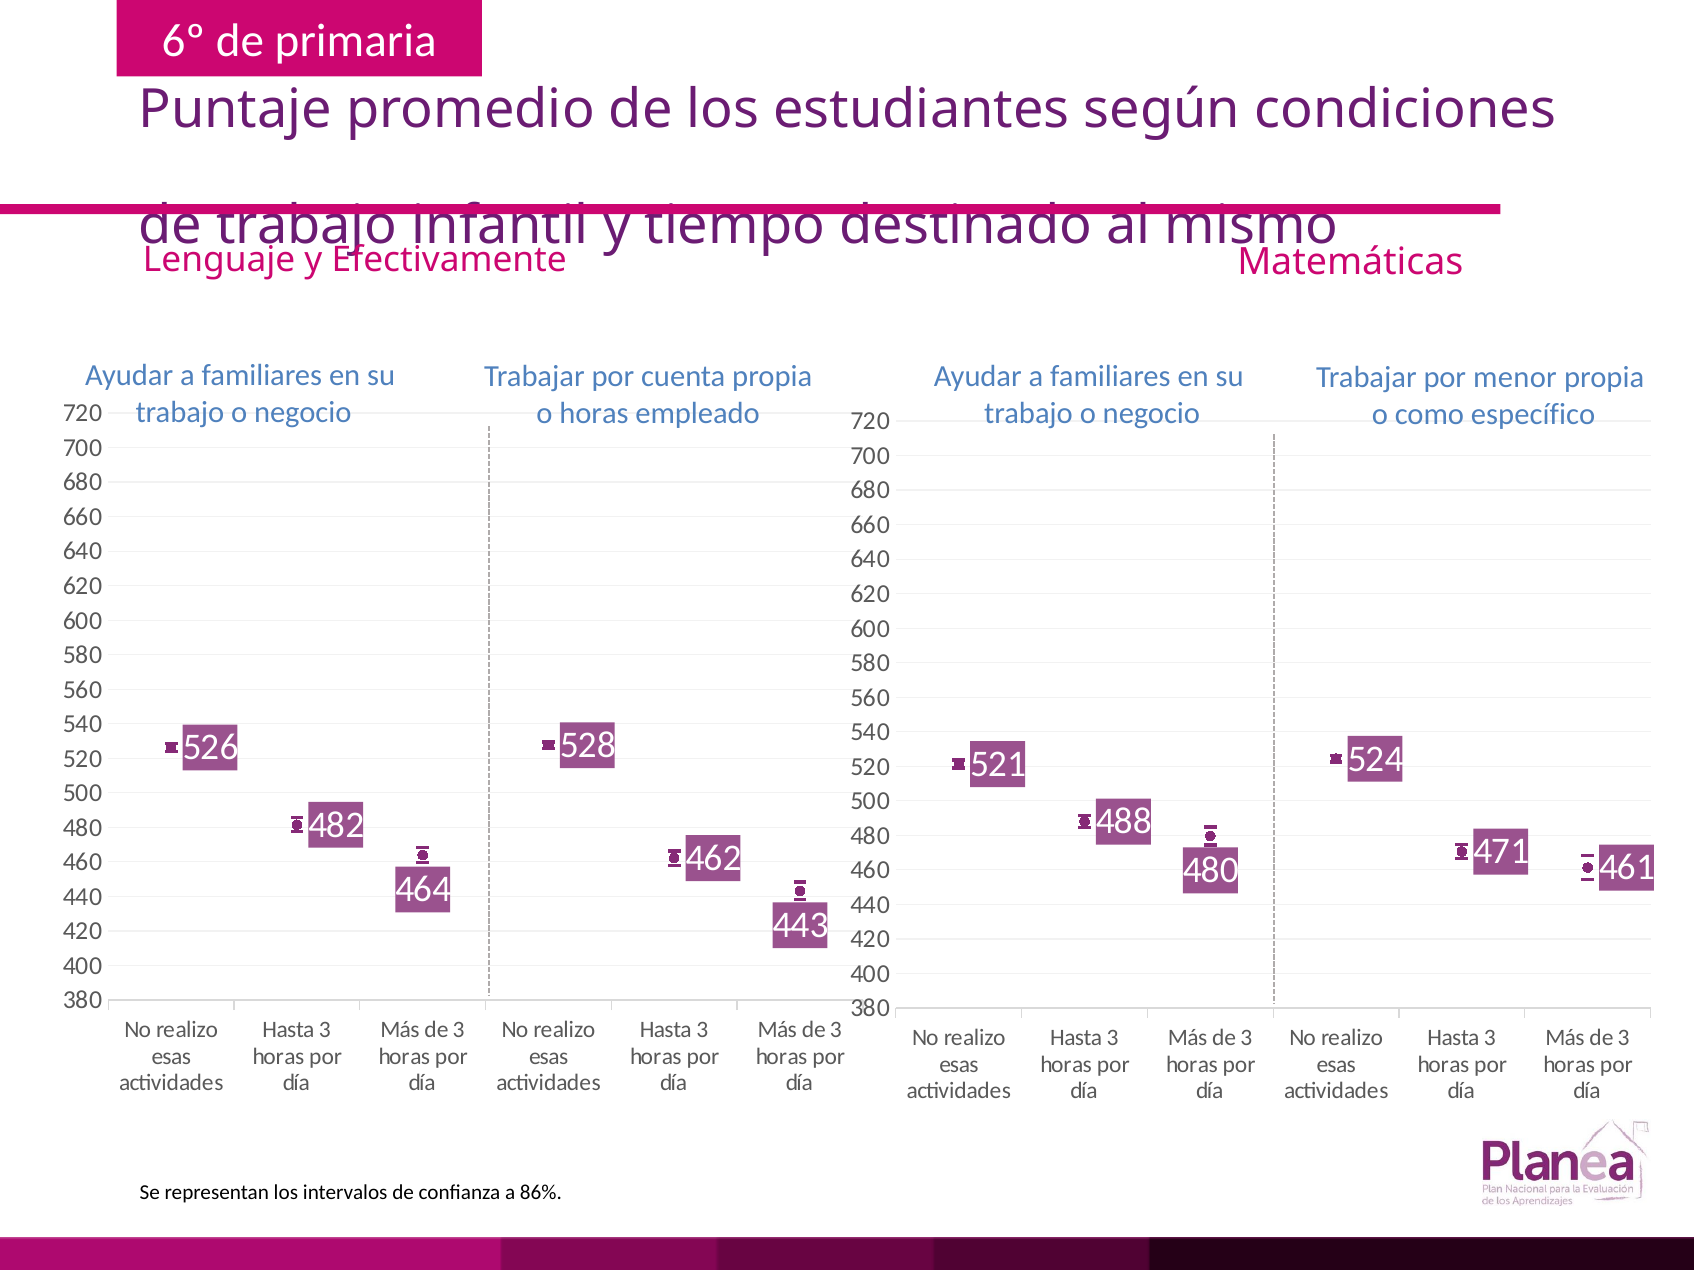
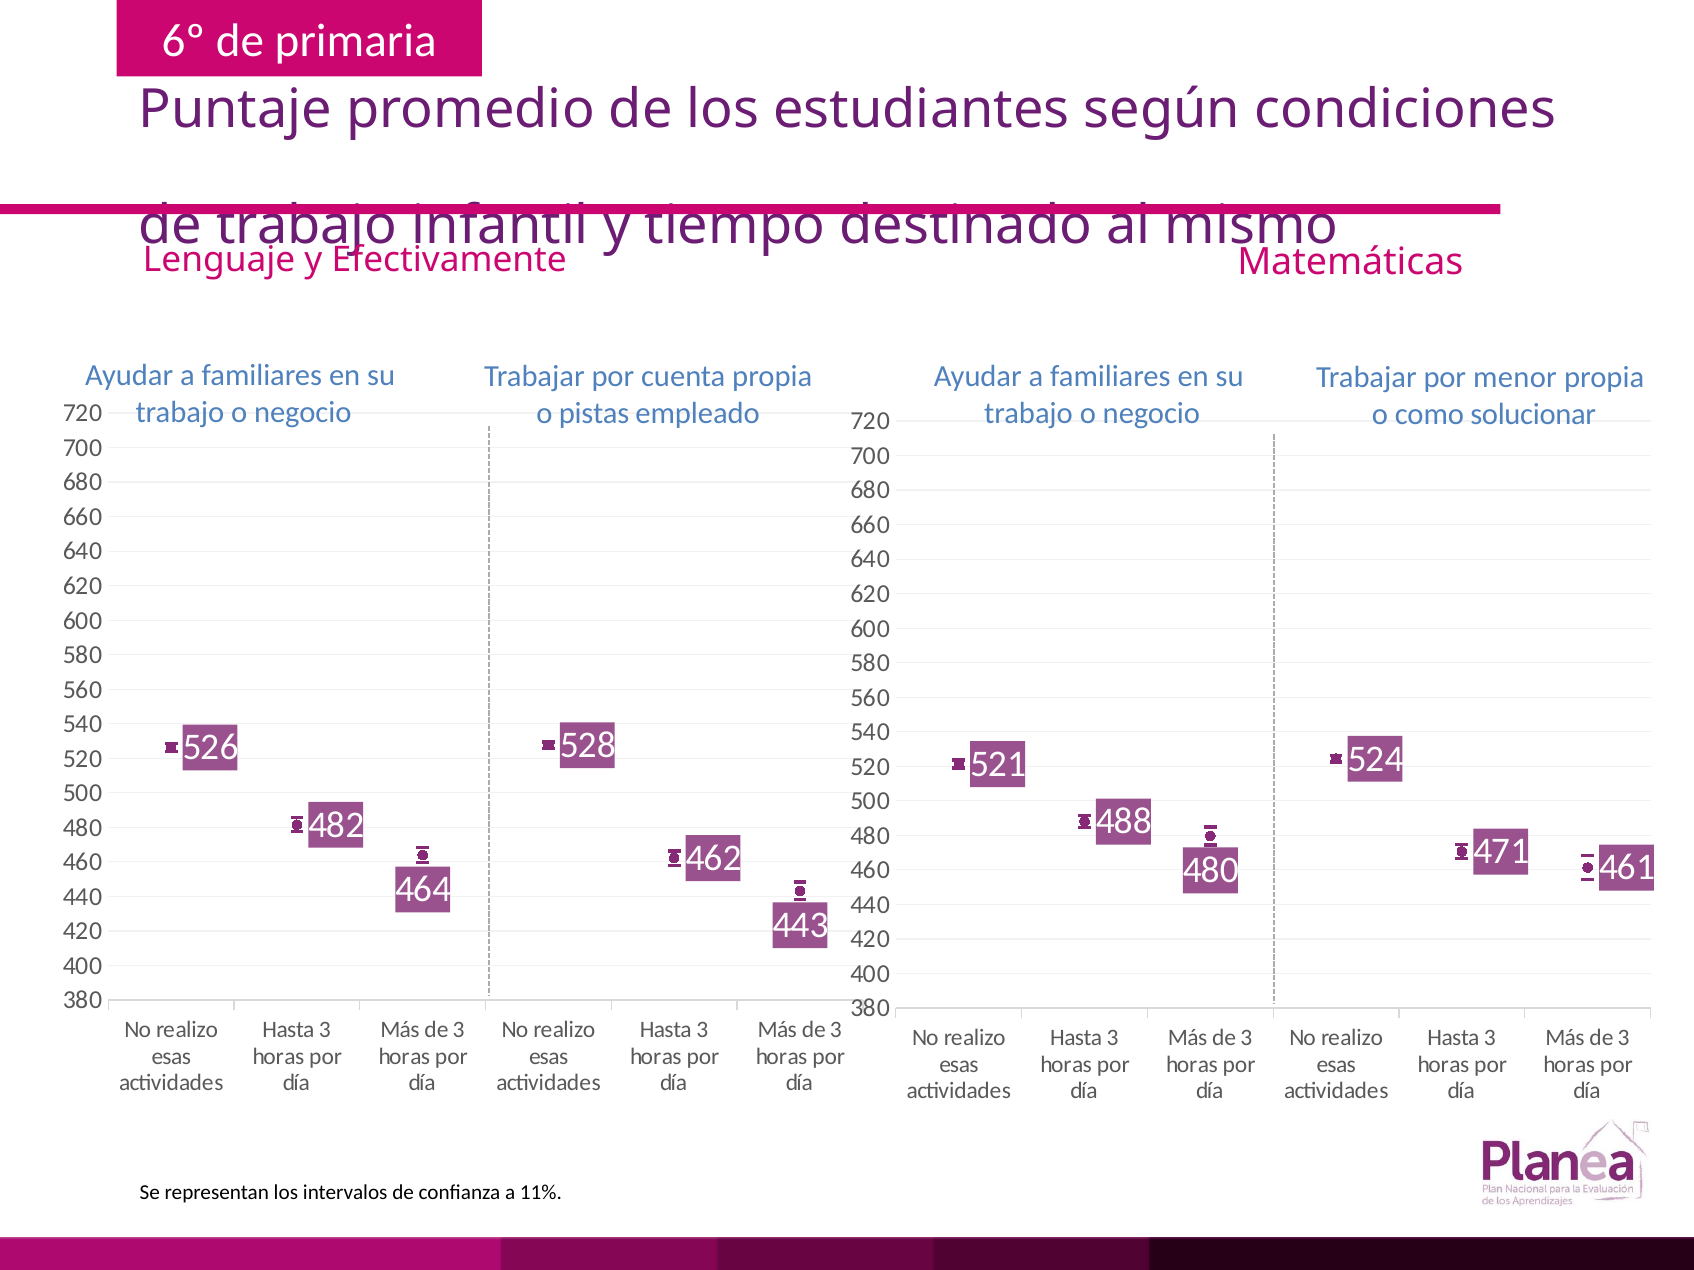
o horas: horas -> pistas
específico: específico -> solucionar
86%: 86% -> 11%
